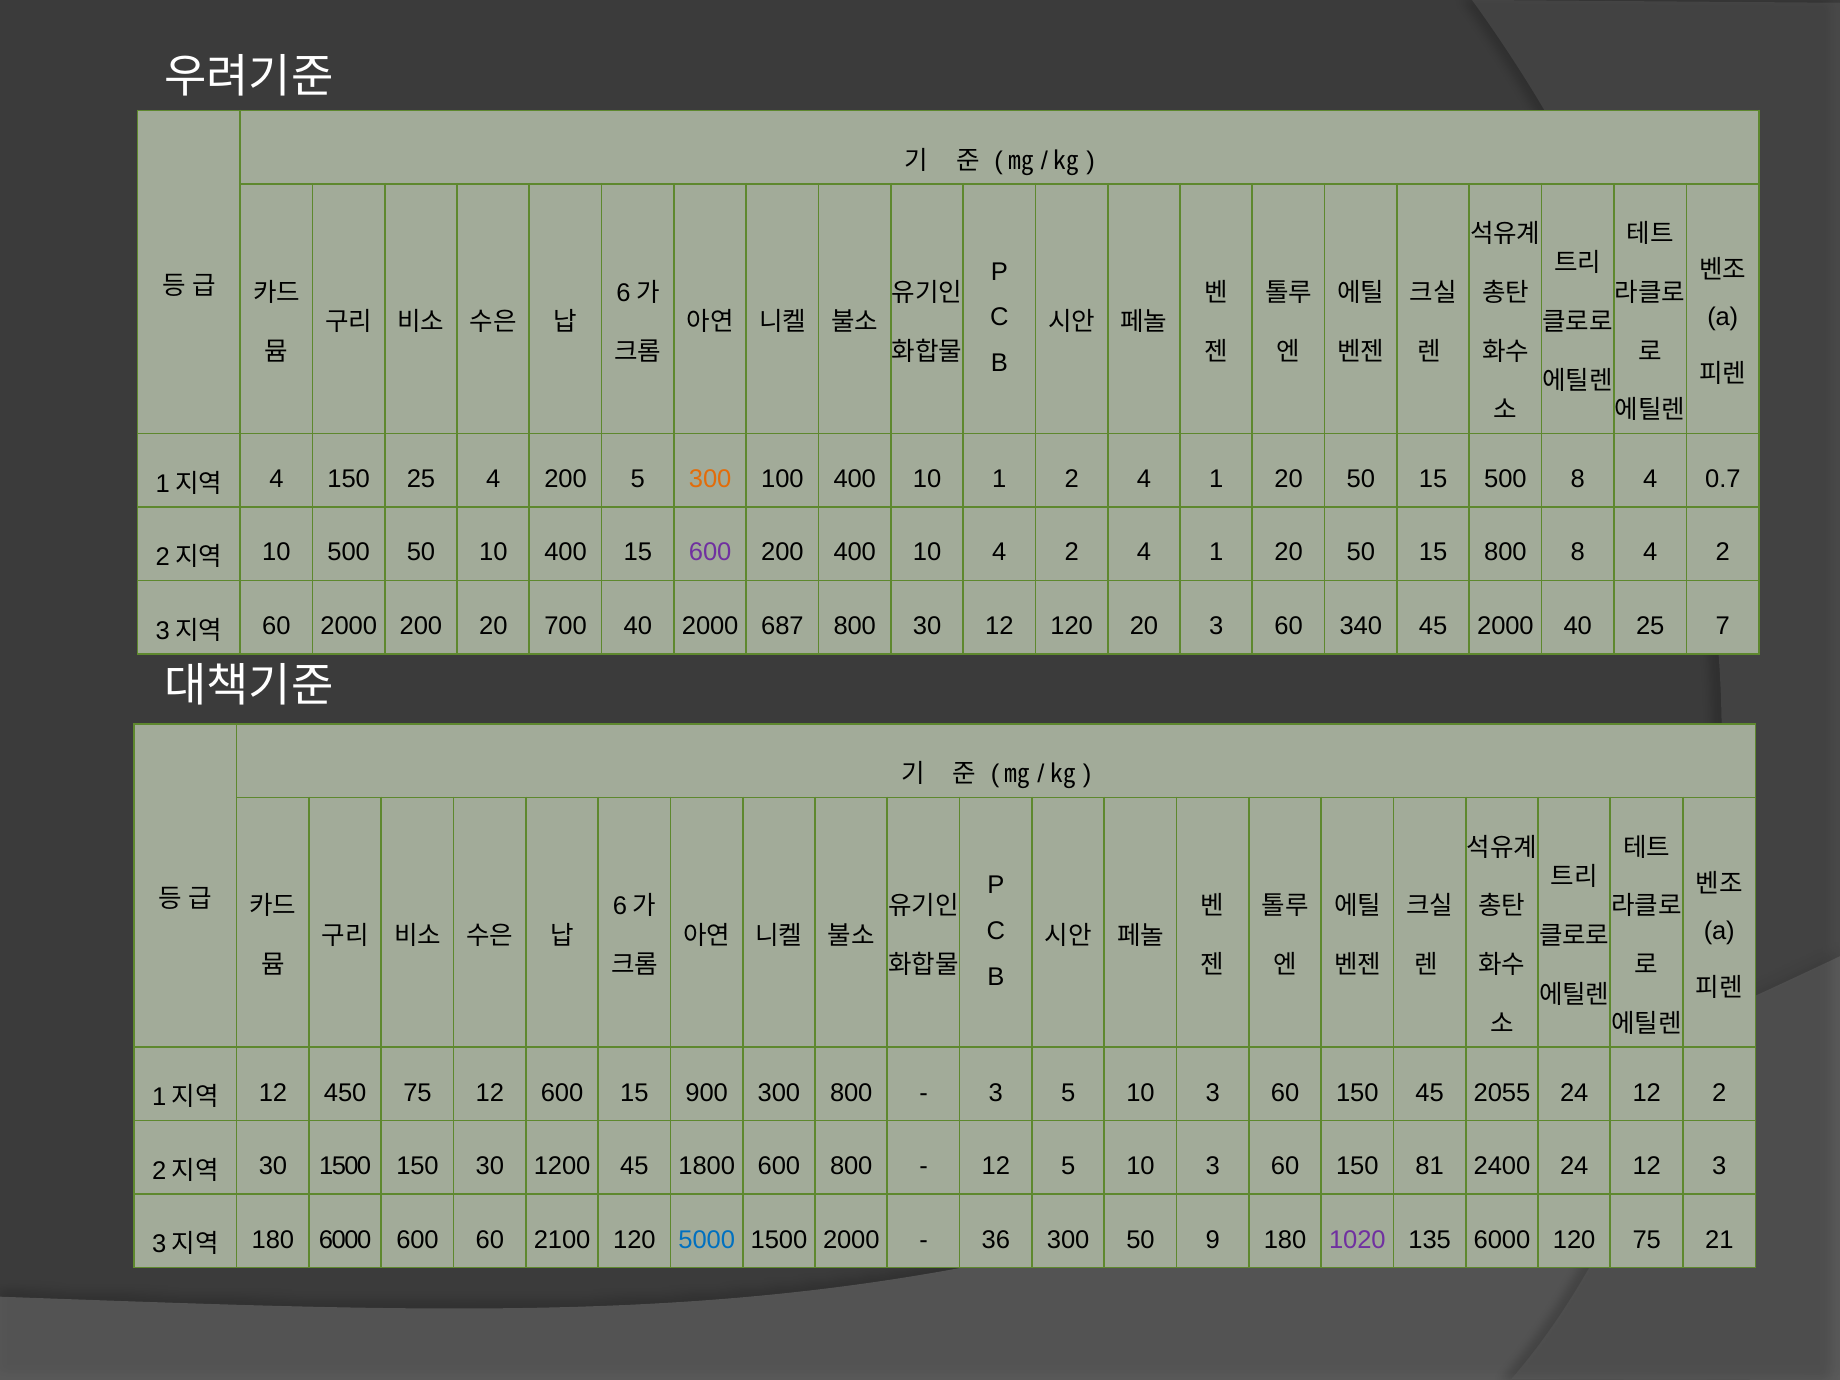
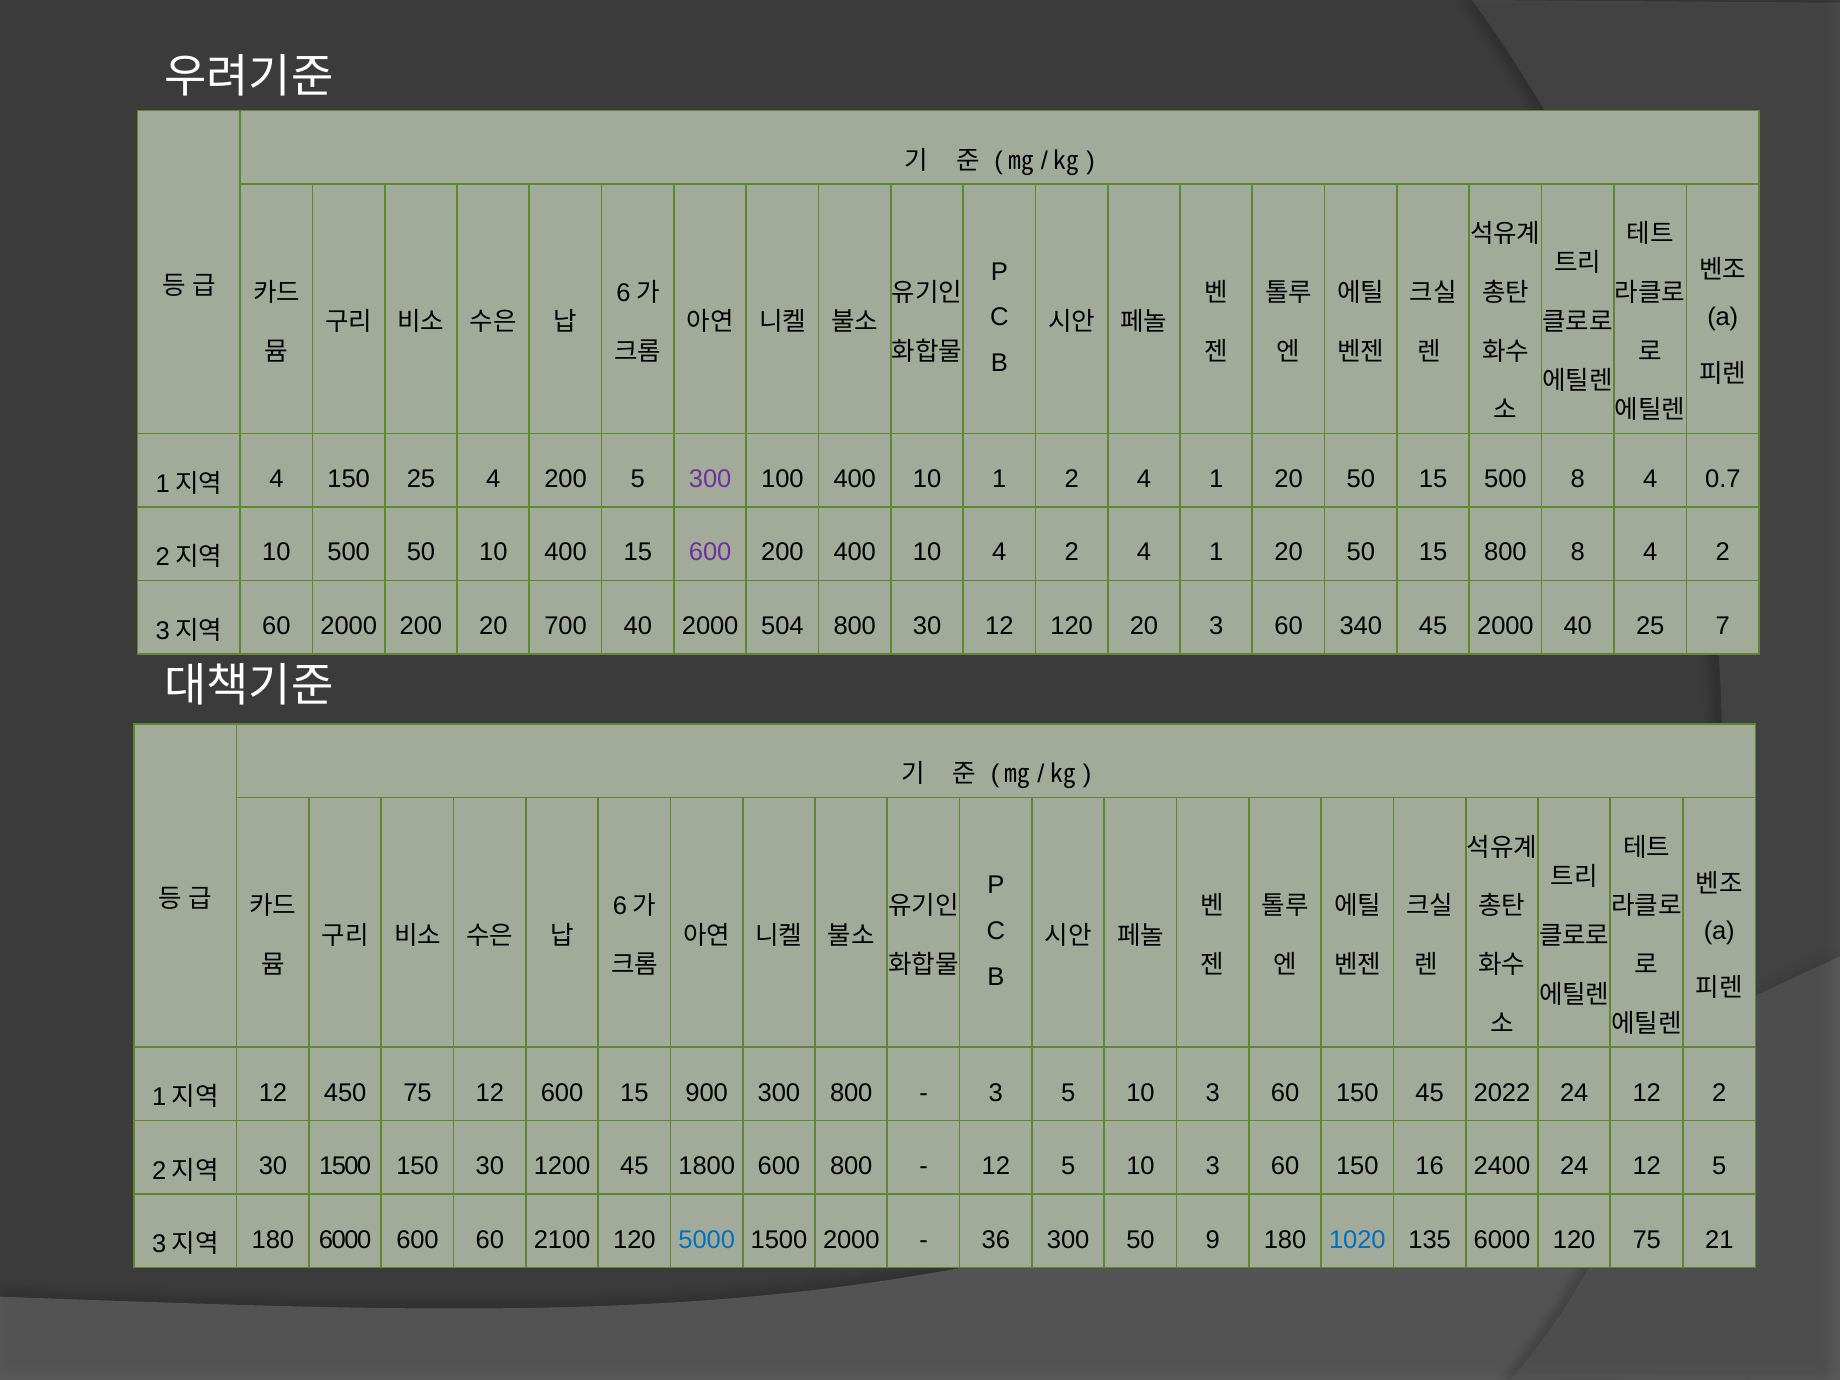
300 at (710, 479) colour: orange -> purple
687: 687 -> 504
2055: 2055 -> 2022
81: 81 -> 16
24 12 3: 3 -> 5
1020 colour: purple -> blue
